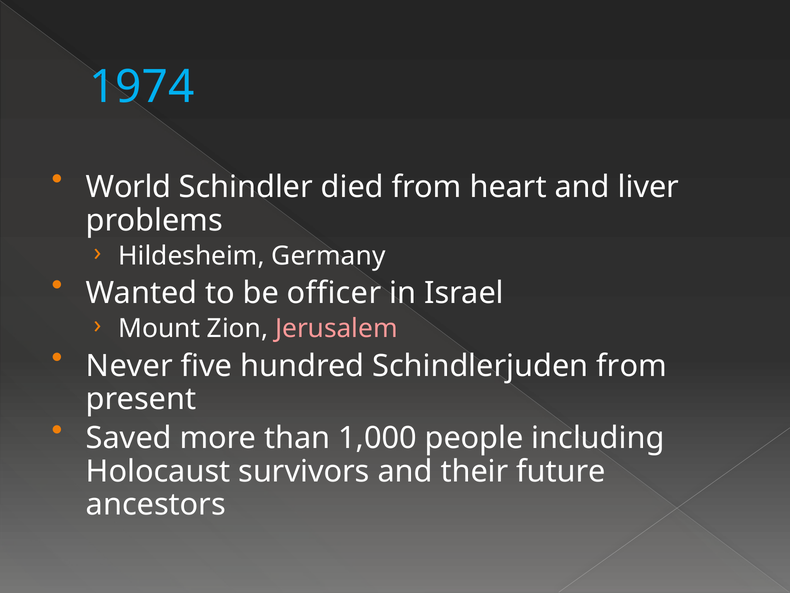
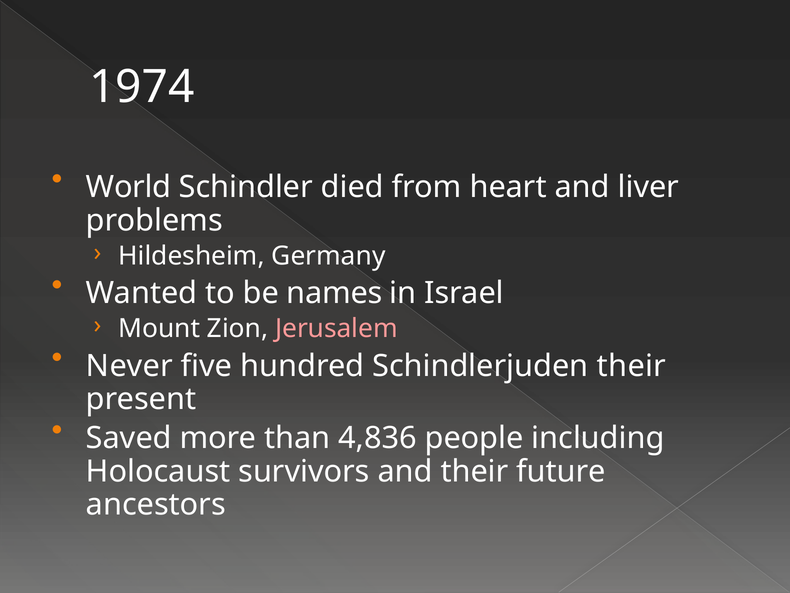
1974 colour: light blue -> white
officer: officer -> names
Schindlerjuden from: from -> their
1,000: 1,000 -> 4,836
